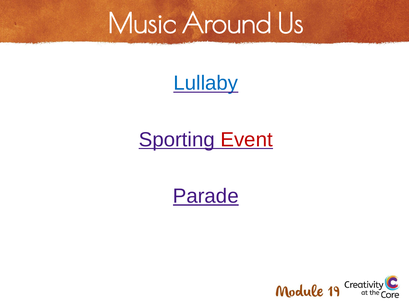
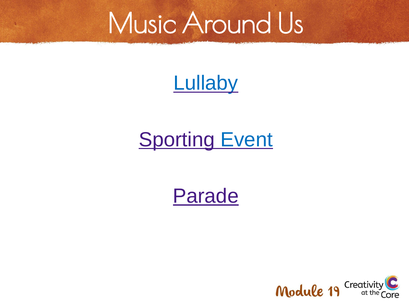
Event colour: red -> blue
